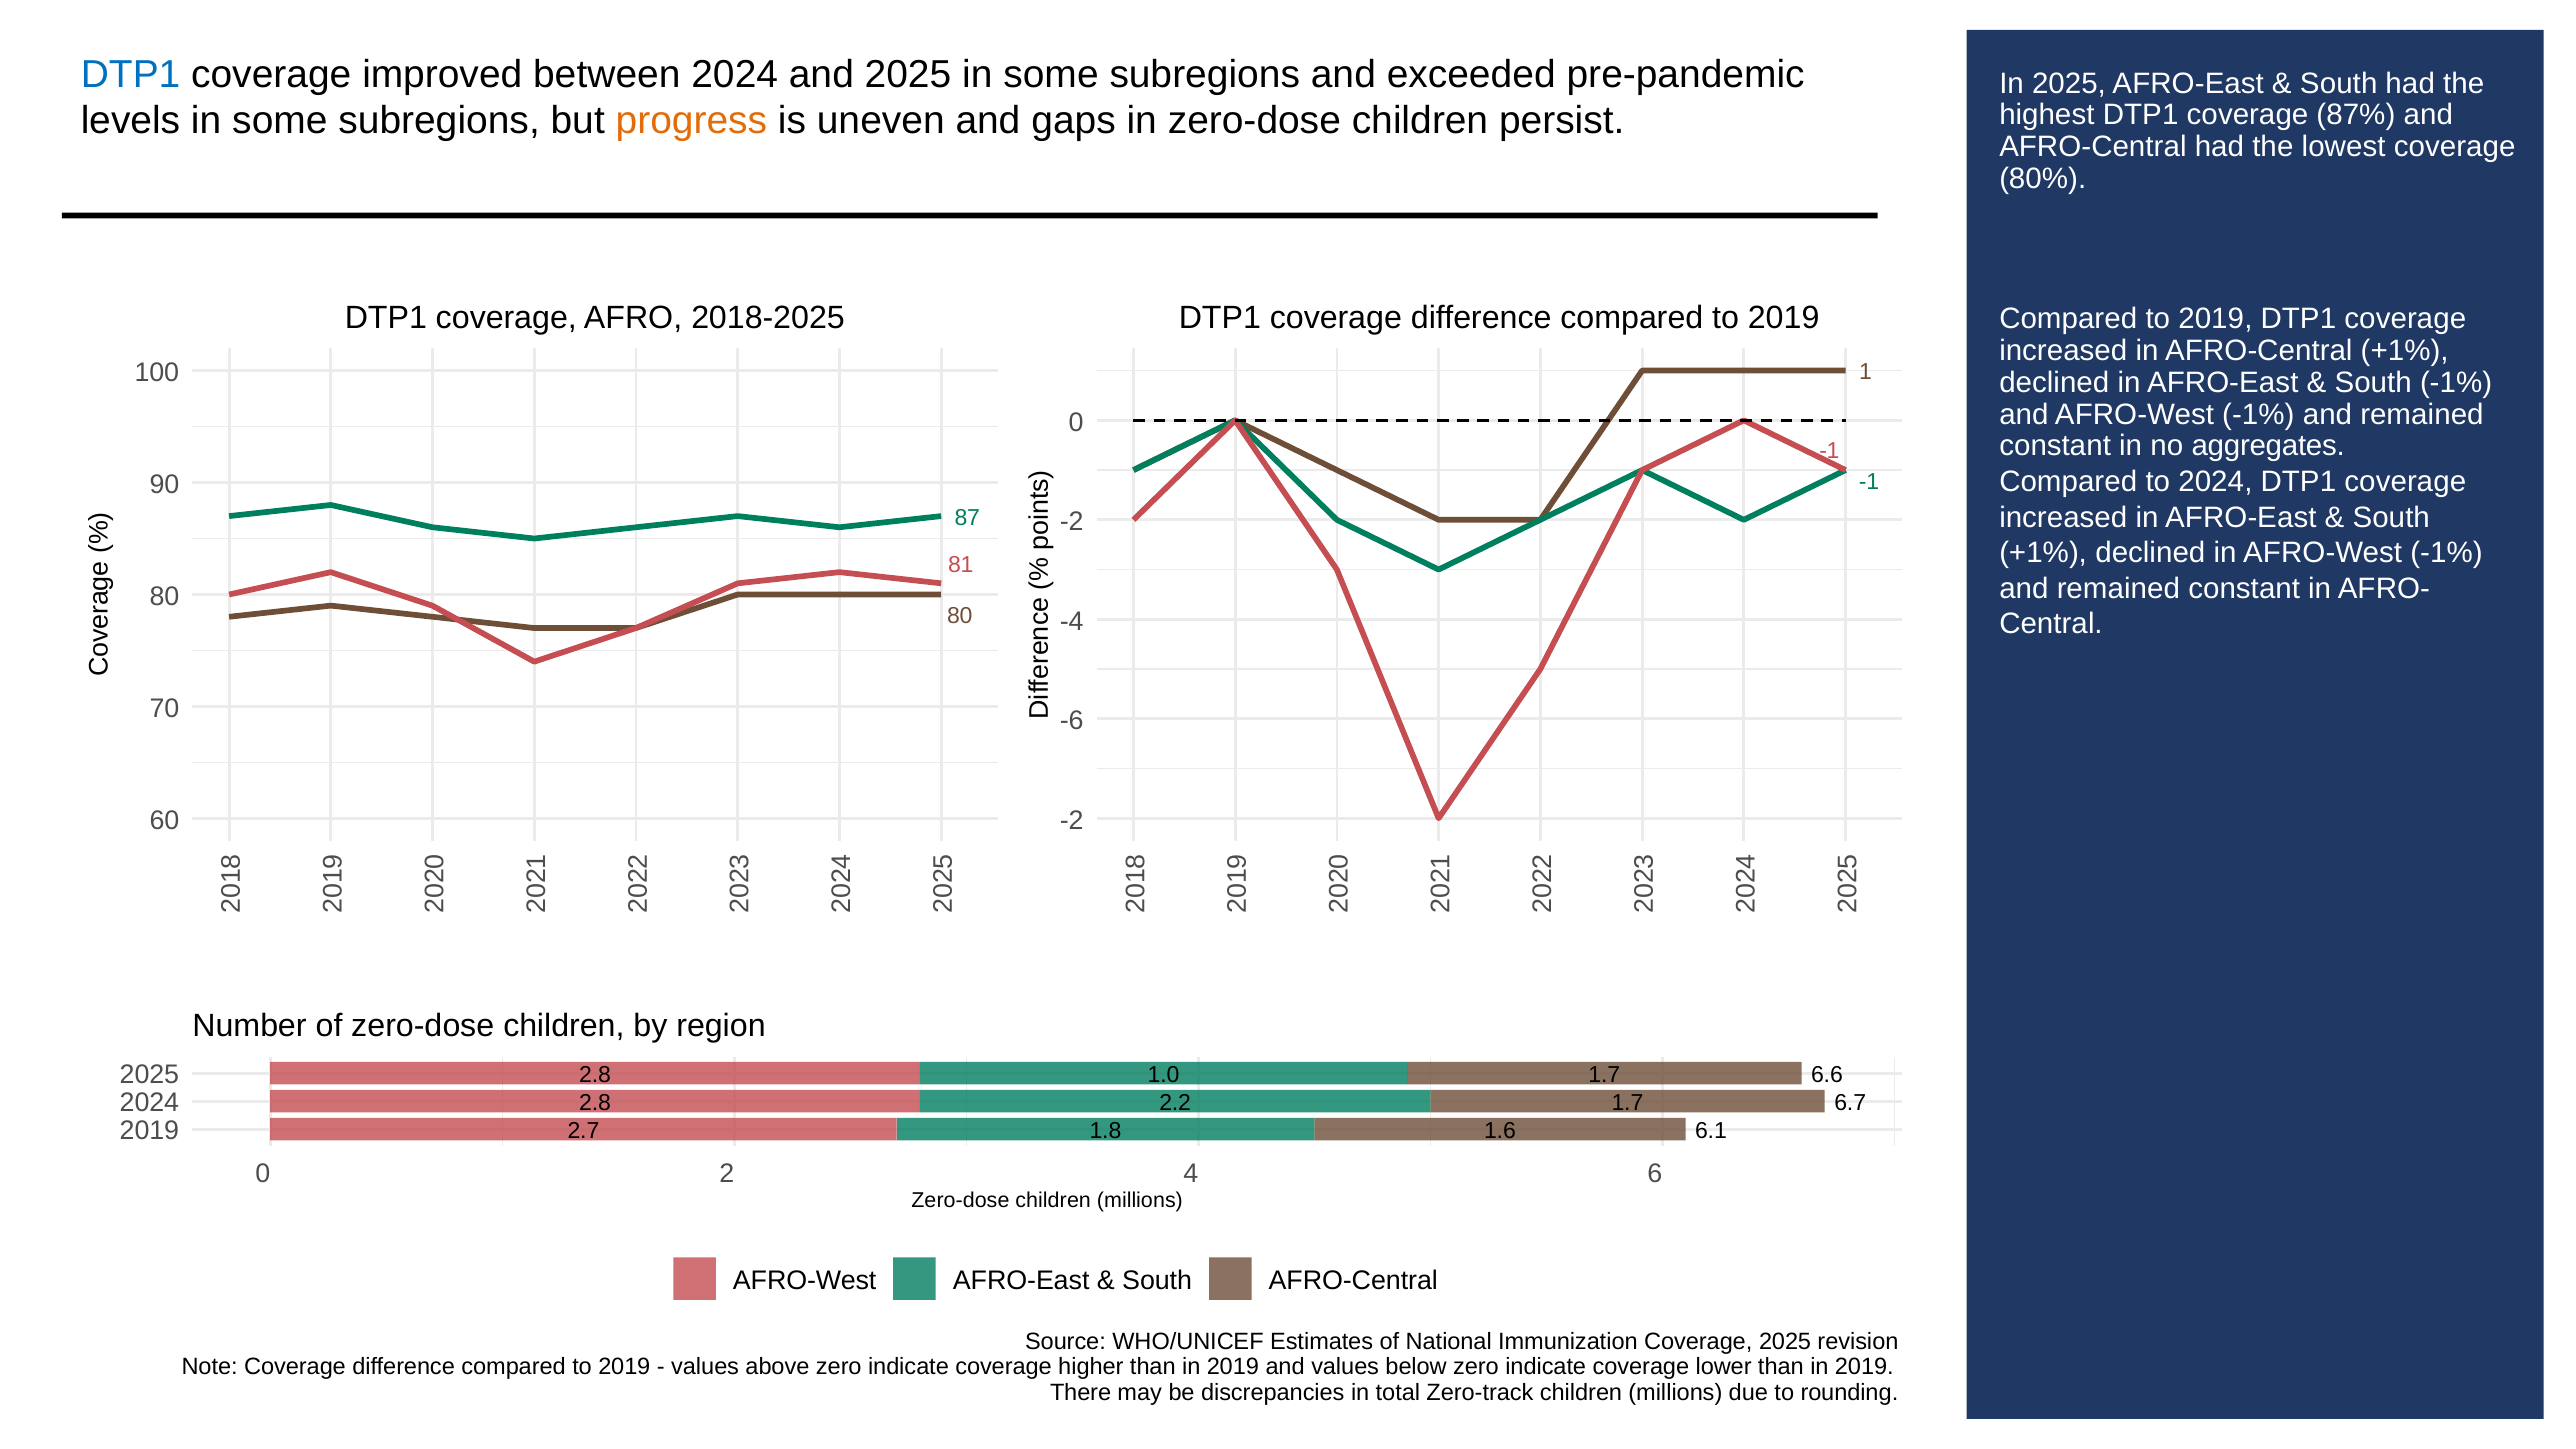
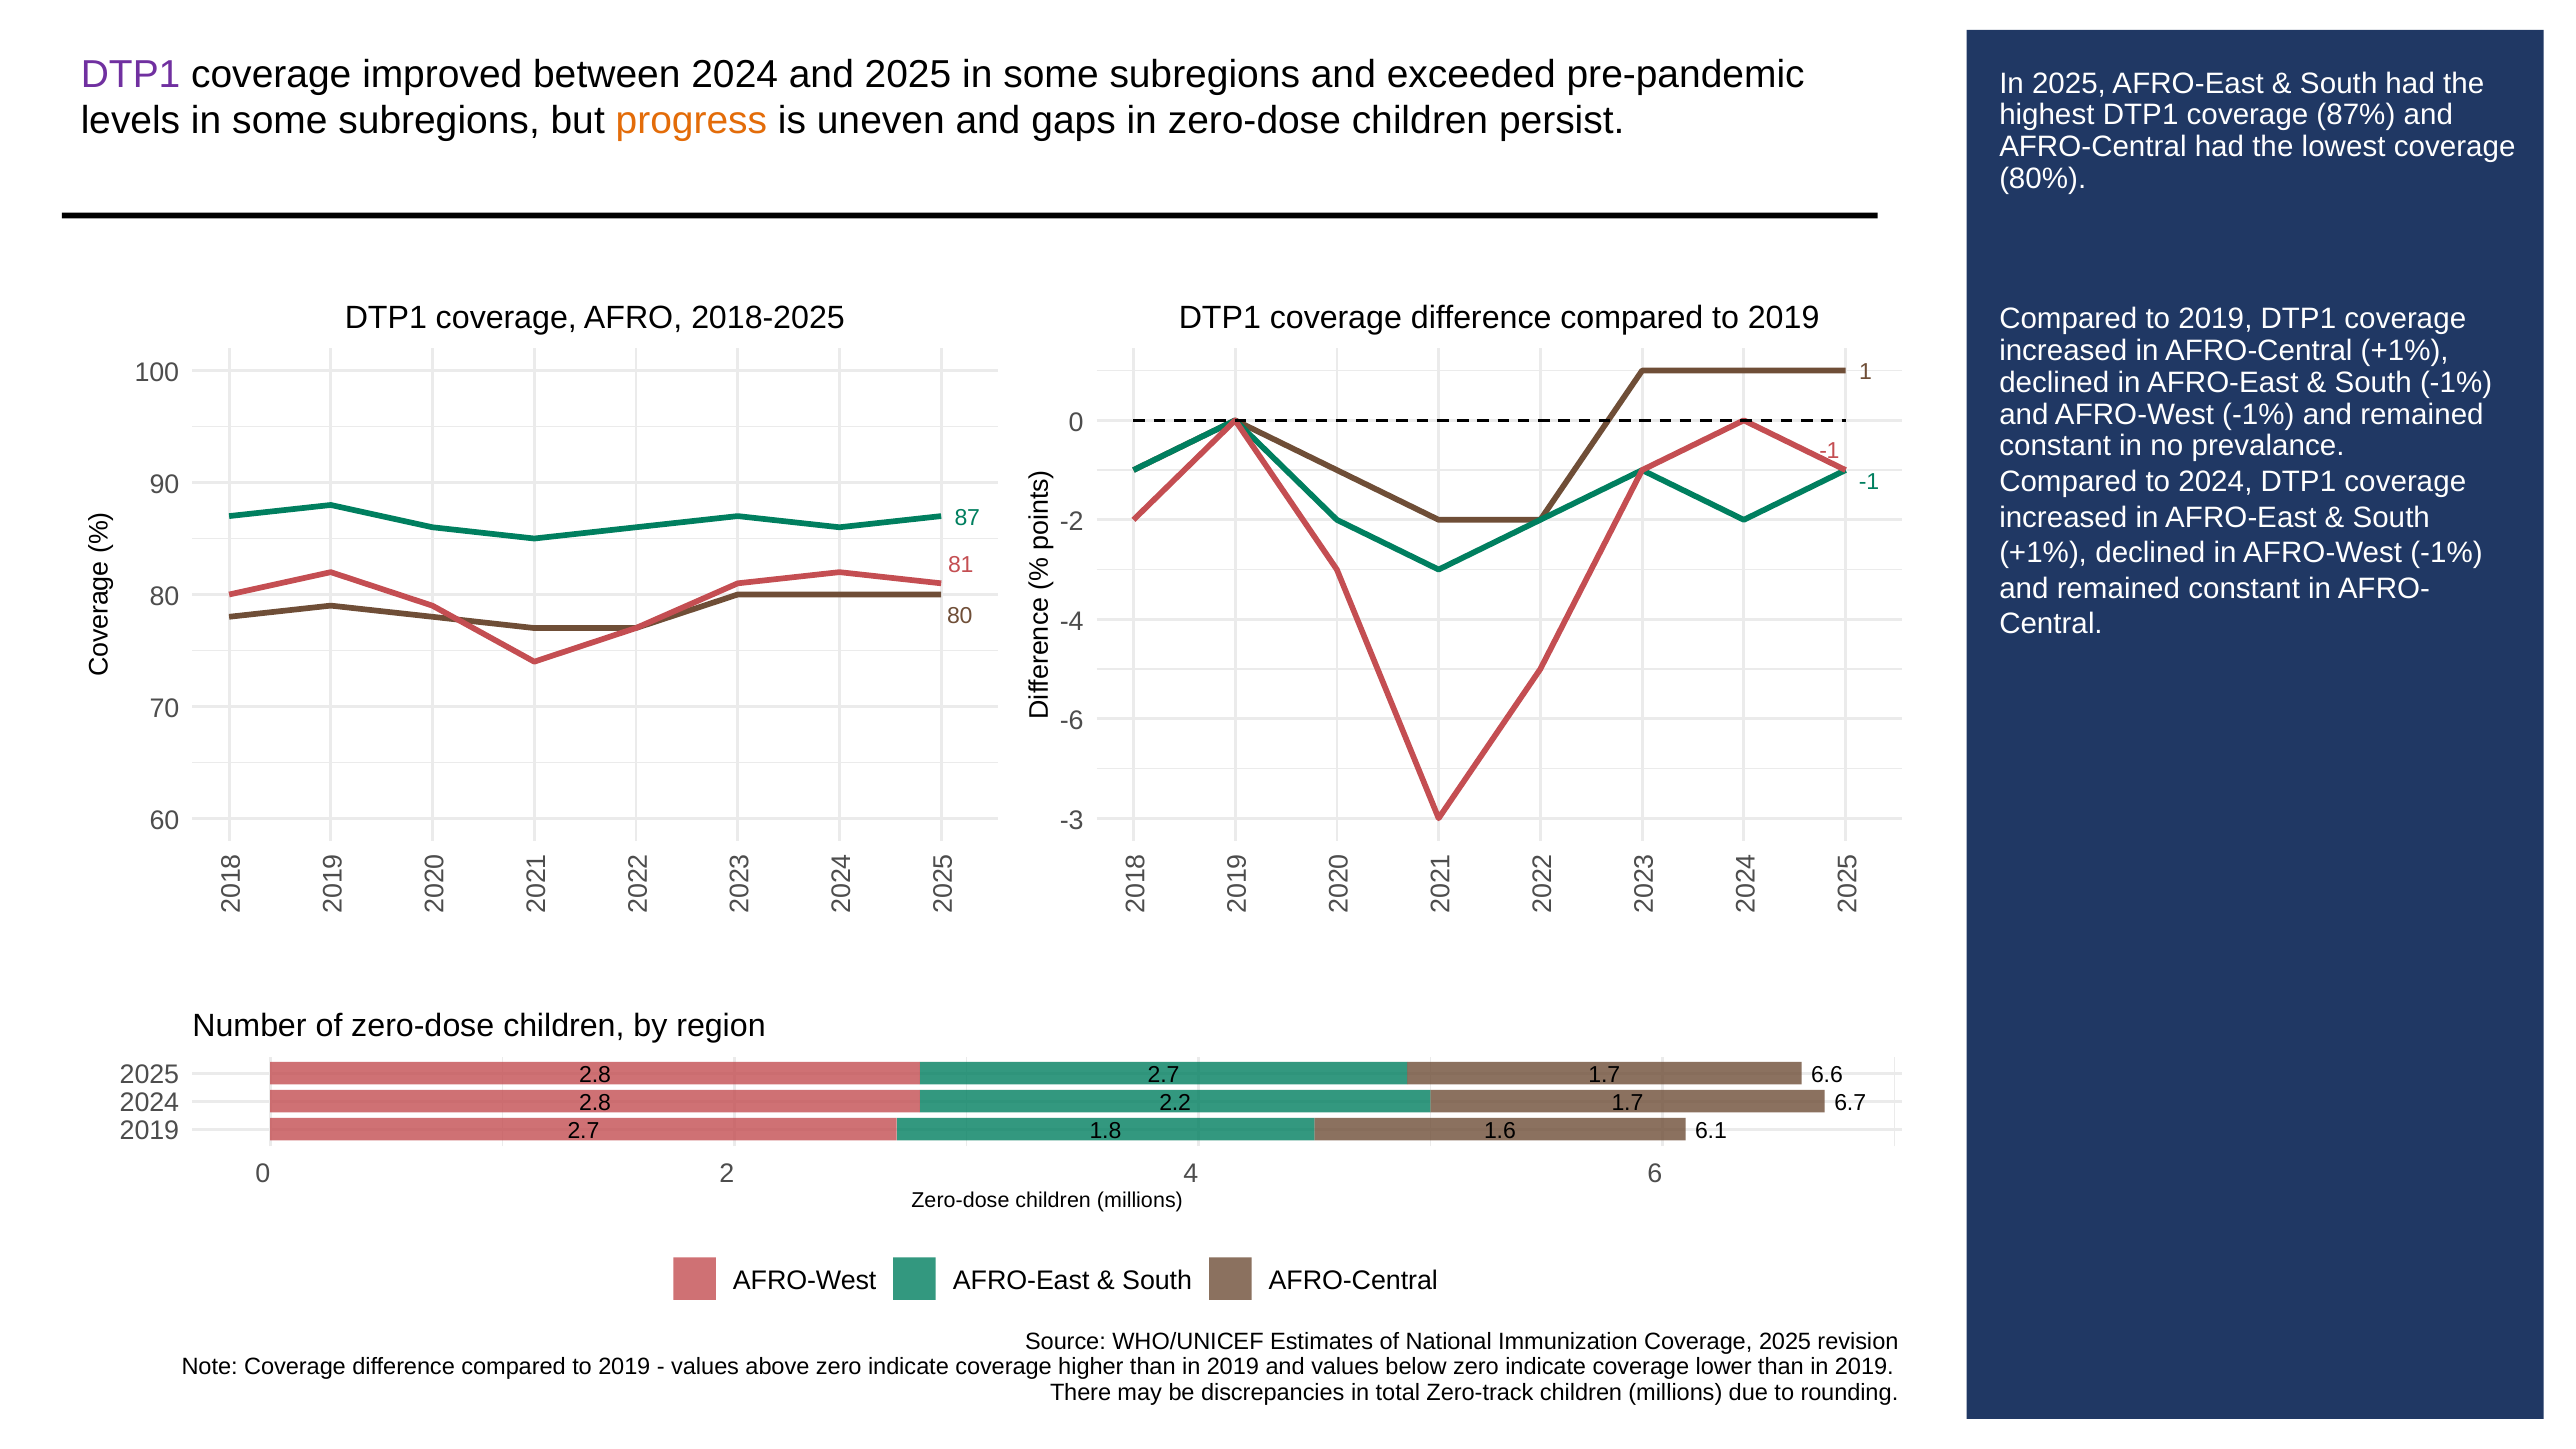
DTP1 at (131, 74) colour: blue -> purple
aggregates: aggregates -> prevalance
-2 at (1072, 820): -2 -> -3
1.0 at (1164, 1075): 1.0 -> 2.7
